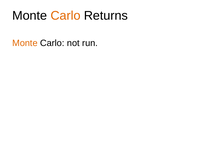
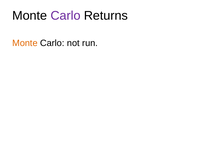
Carlo at (66, 16) colour: orange -> purple
